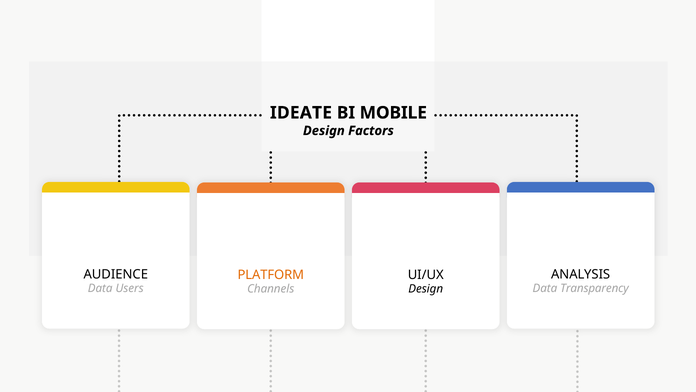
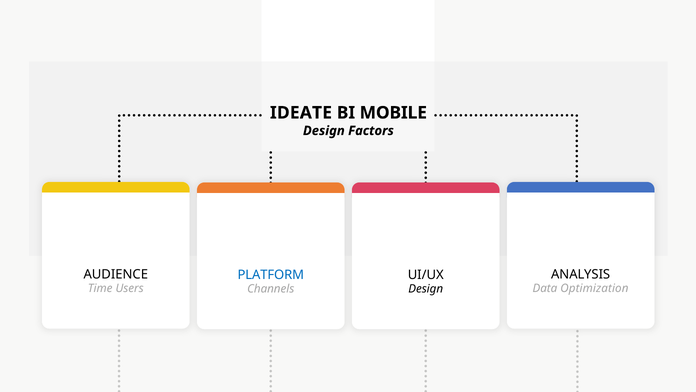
PLATFORM colour: orange -> blue
Data at (100, 288): Data -> Time
Transparency: Transparency -> Optimization
